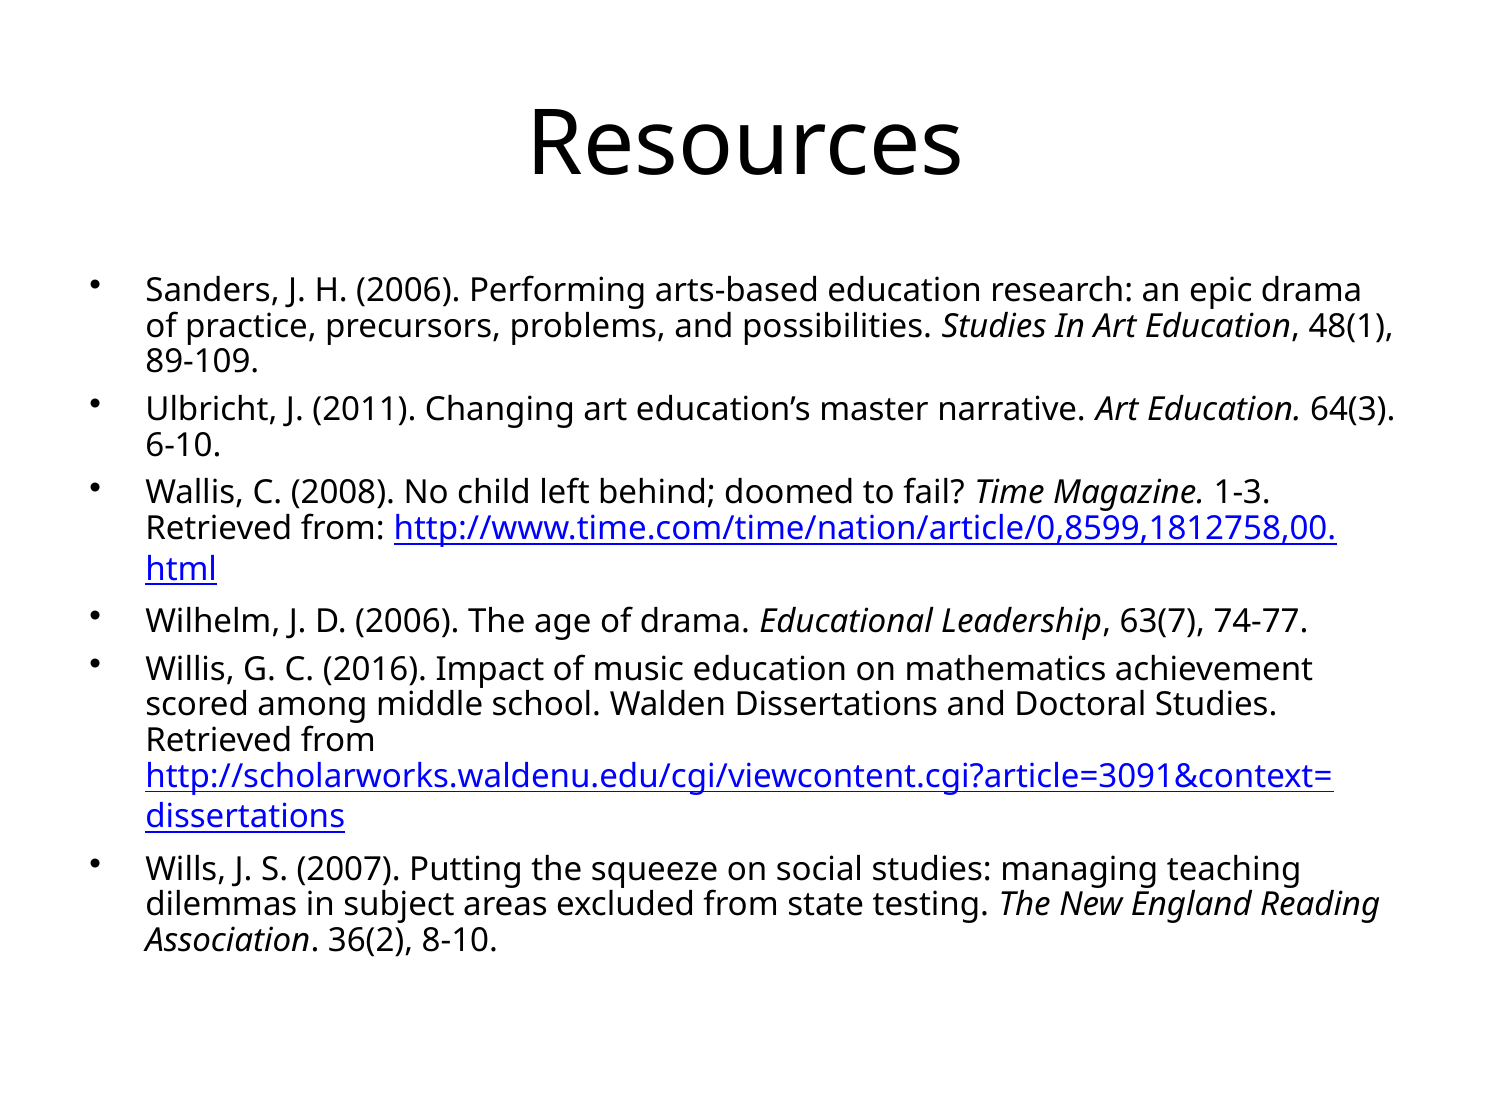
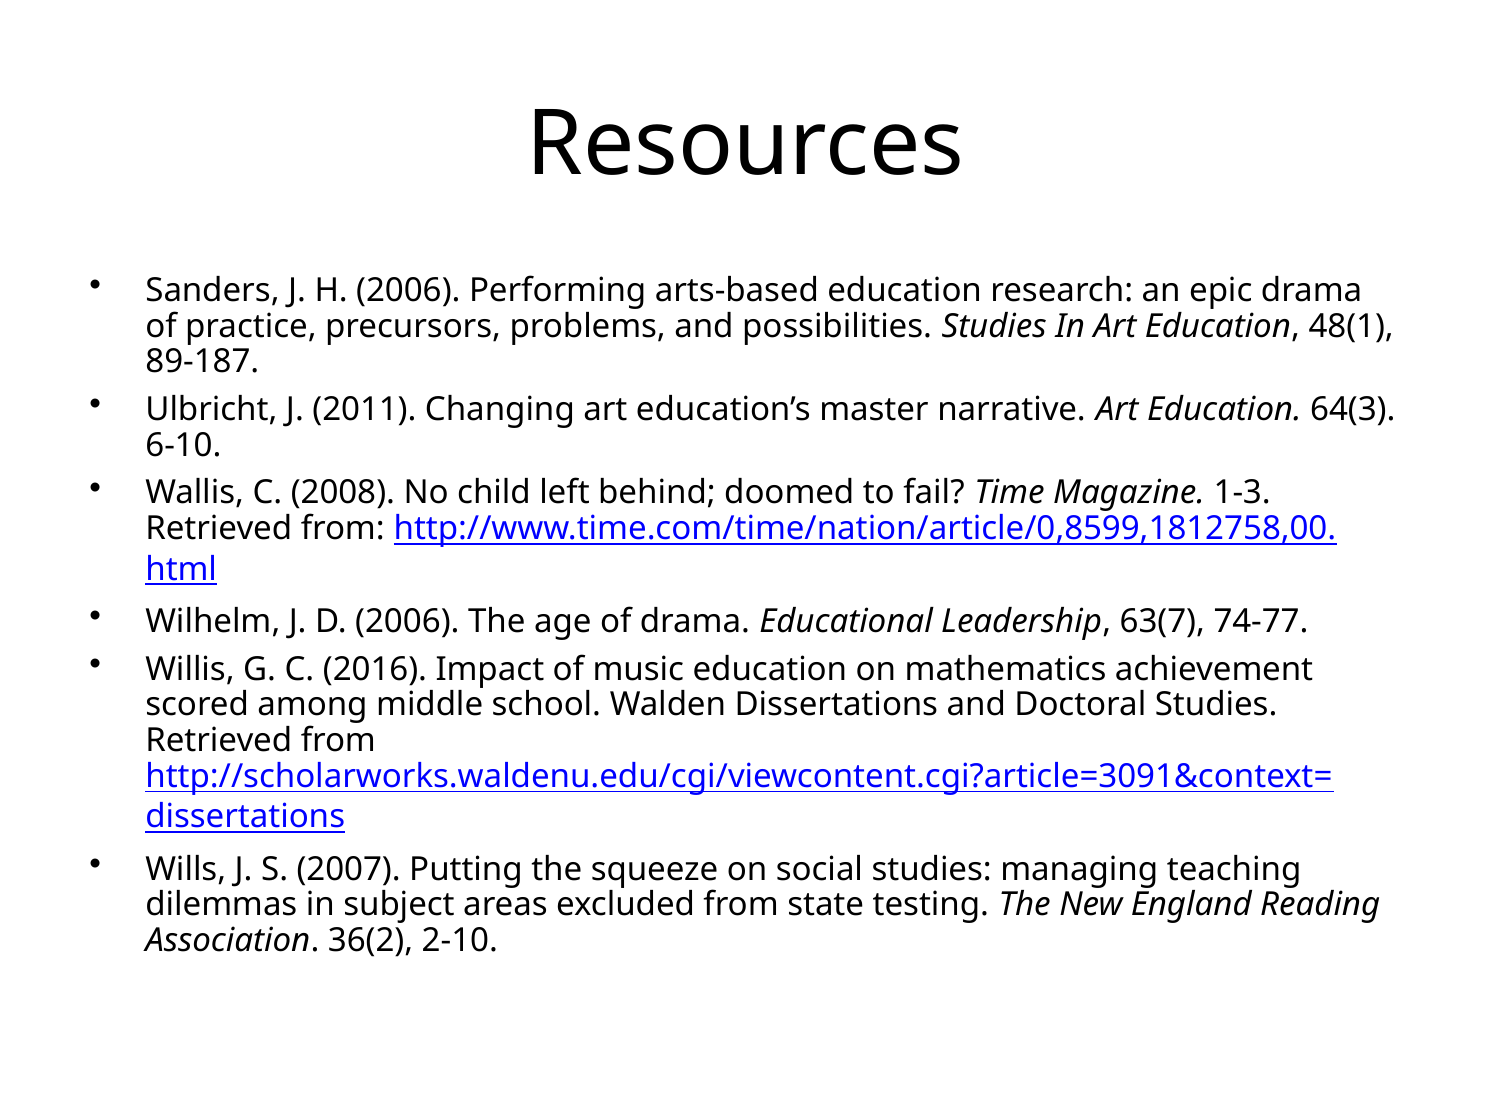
89-109: 89-109 -> 89-187
8-10: 8-10 -> 2-10
